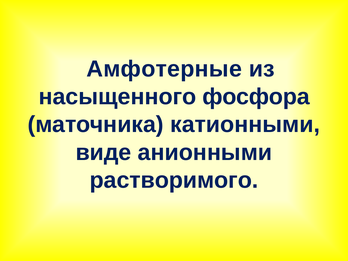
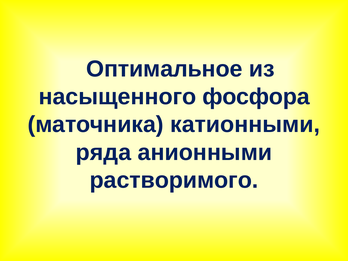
Амфотерные: Амфотерные -> Оптимальное
виде: виде -> ряда
